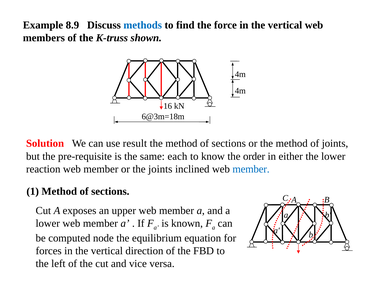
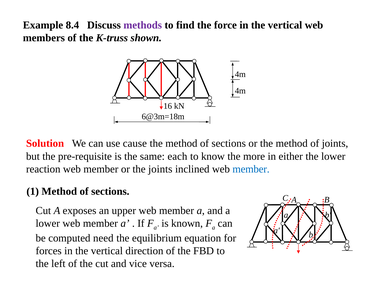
8.9: 8.9 -> 8.4
methods colour: blue -> purple
result: result -> cause
order: order -> more
node: node -> need
